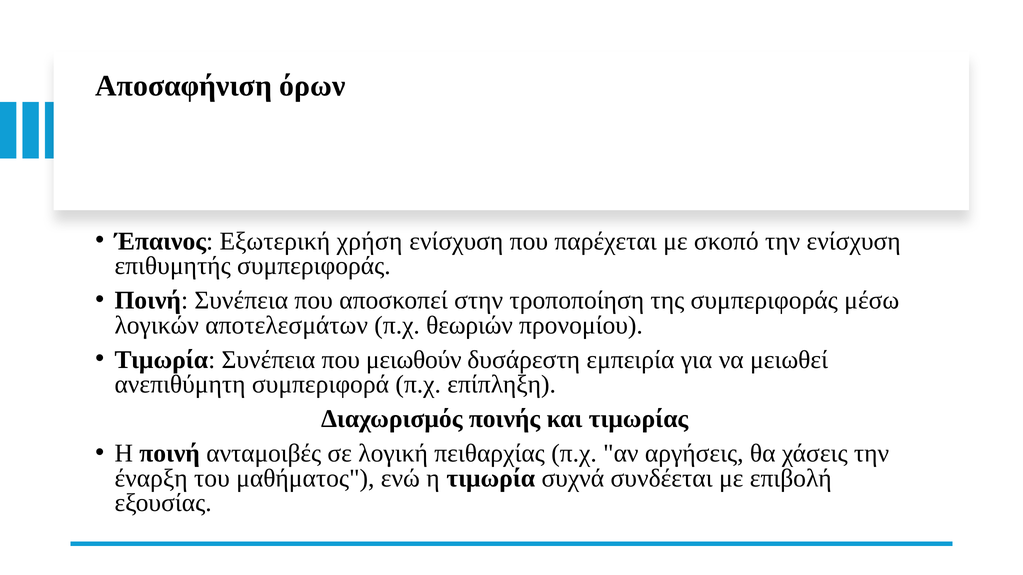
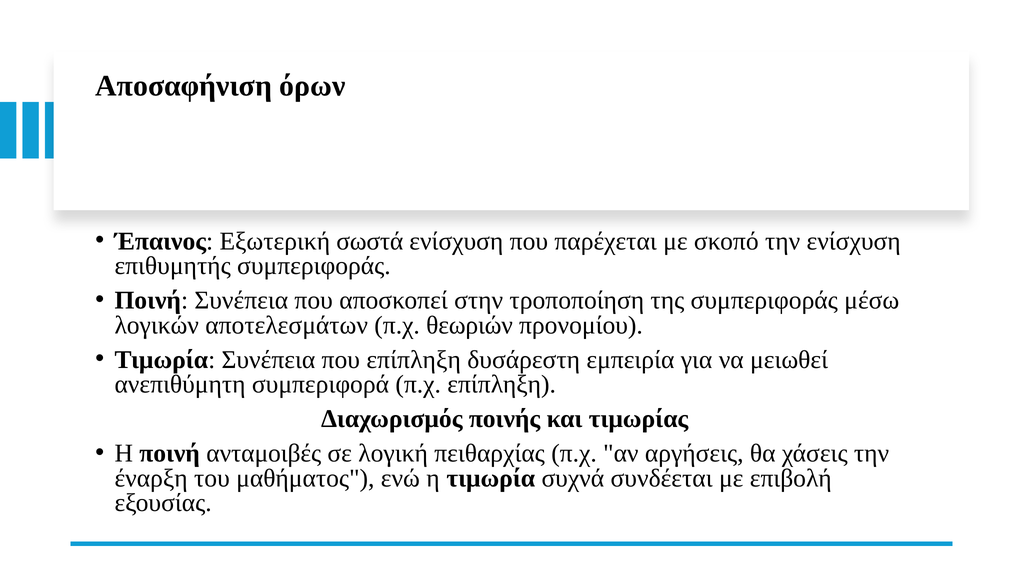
χρήση: χρήση -> σωστά
που μειωθούν: μειωθούν -> επίπληξη
